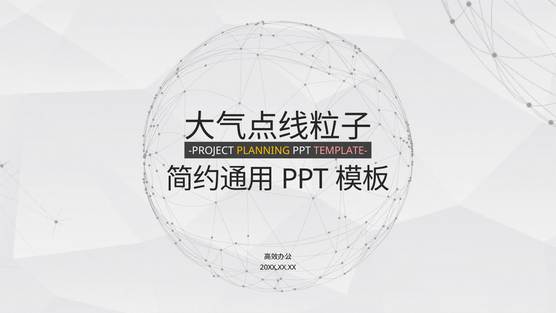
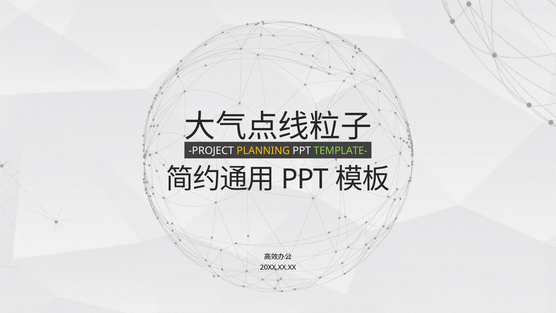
TEMPLATE- colour: pink -> light green
